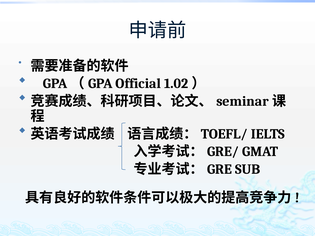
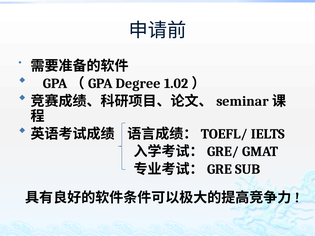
Official: Official -> Degree
